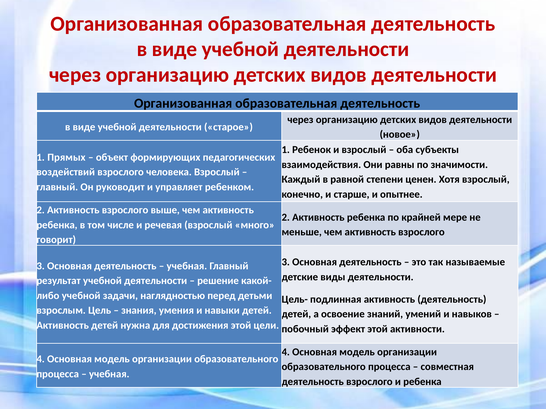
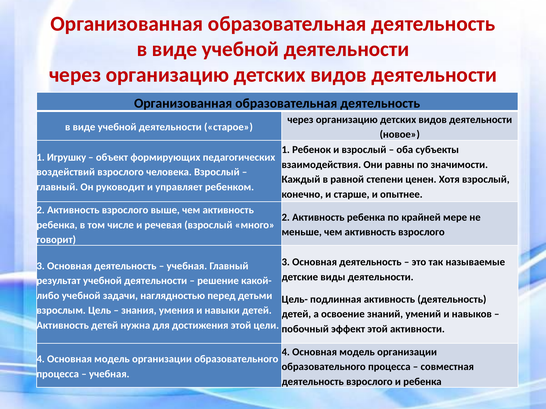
Прямых: Прямых -> Игрушку
